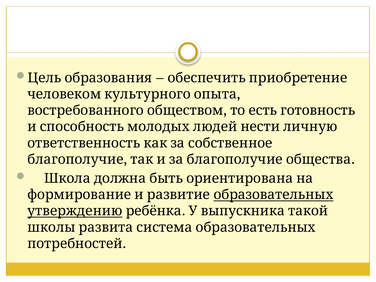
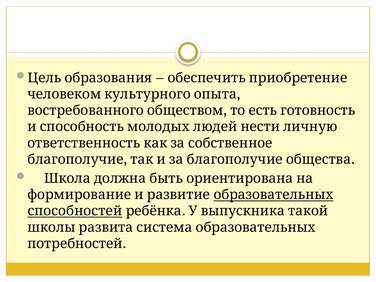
утверждению: утверждению -> способностей
